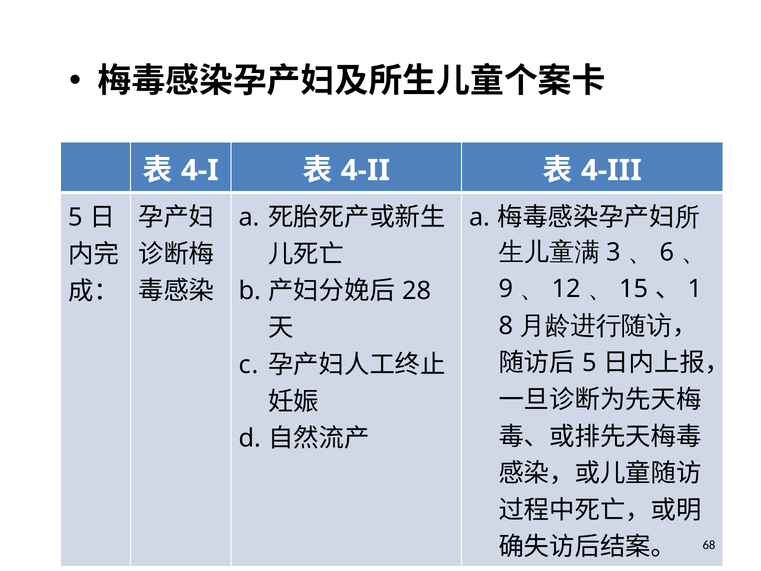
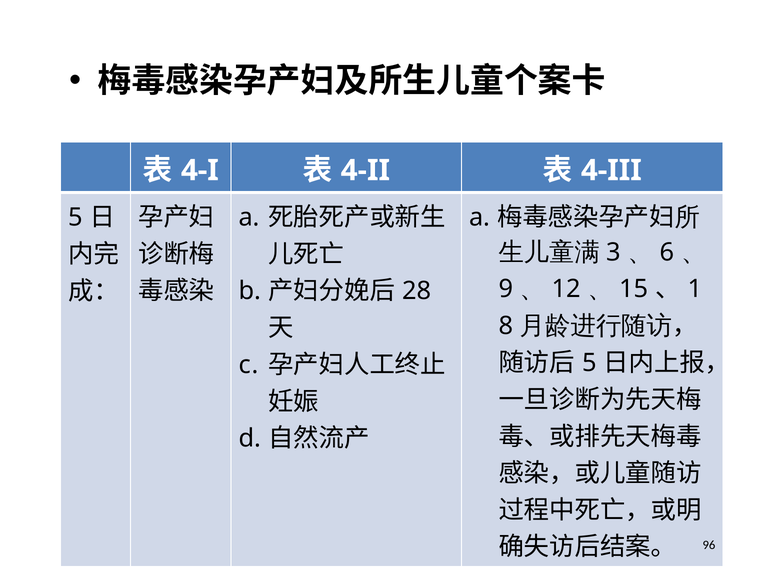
68: 68 -> 96
